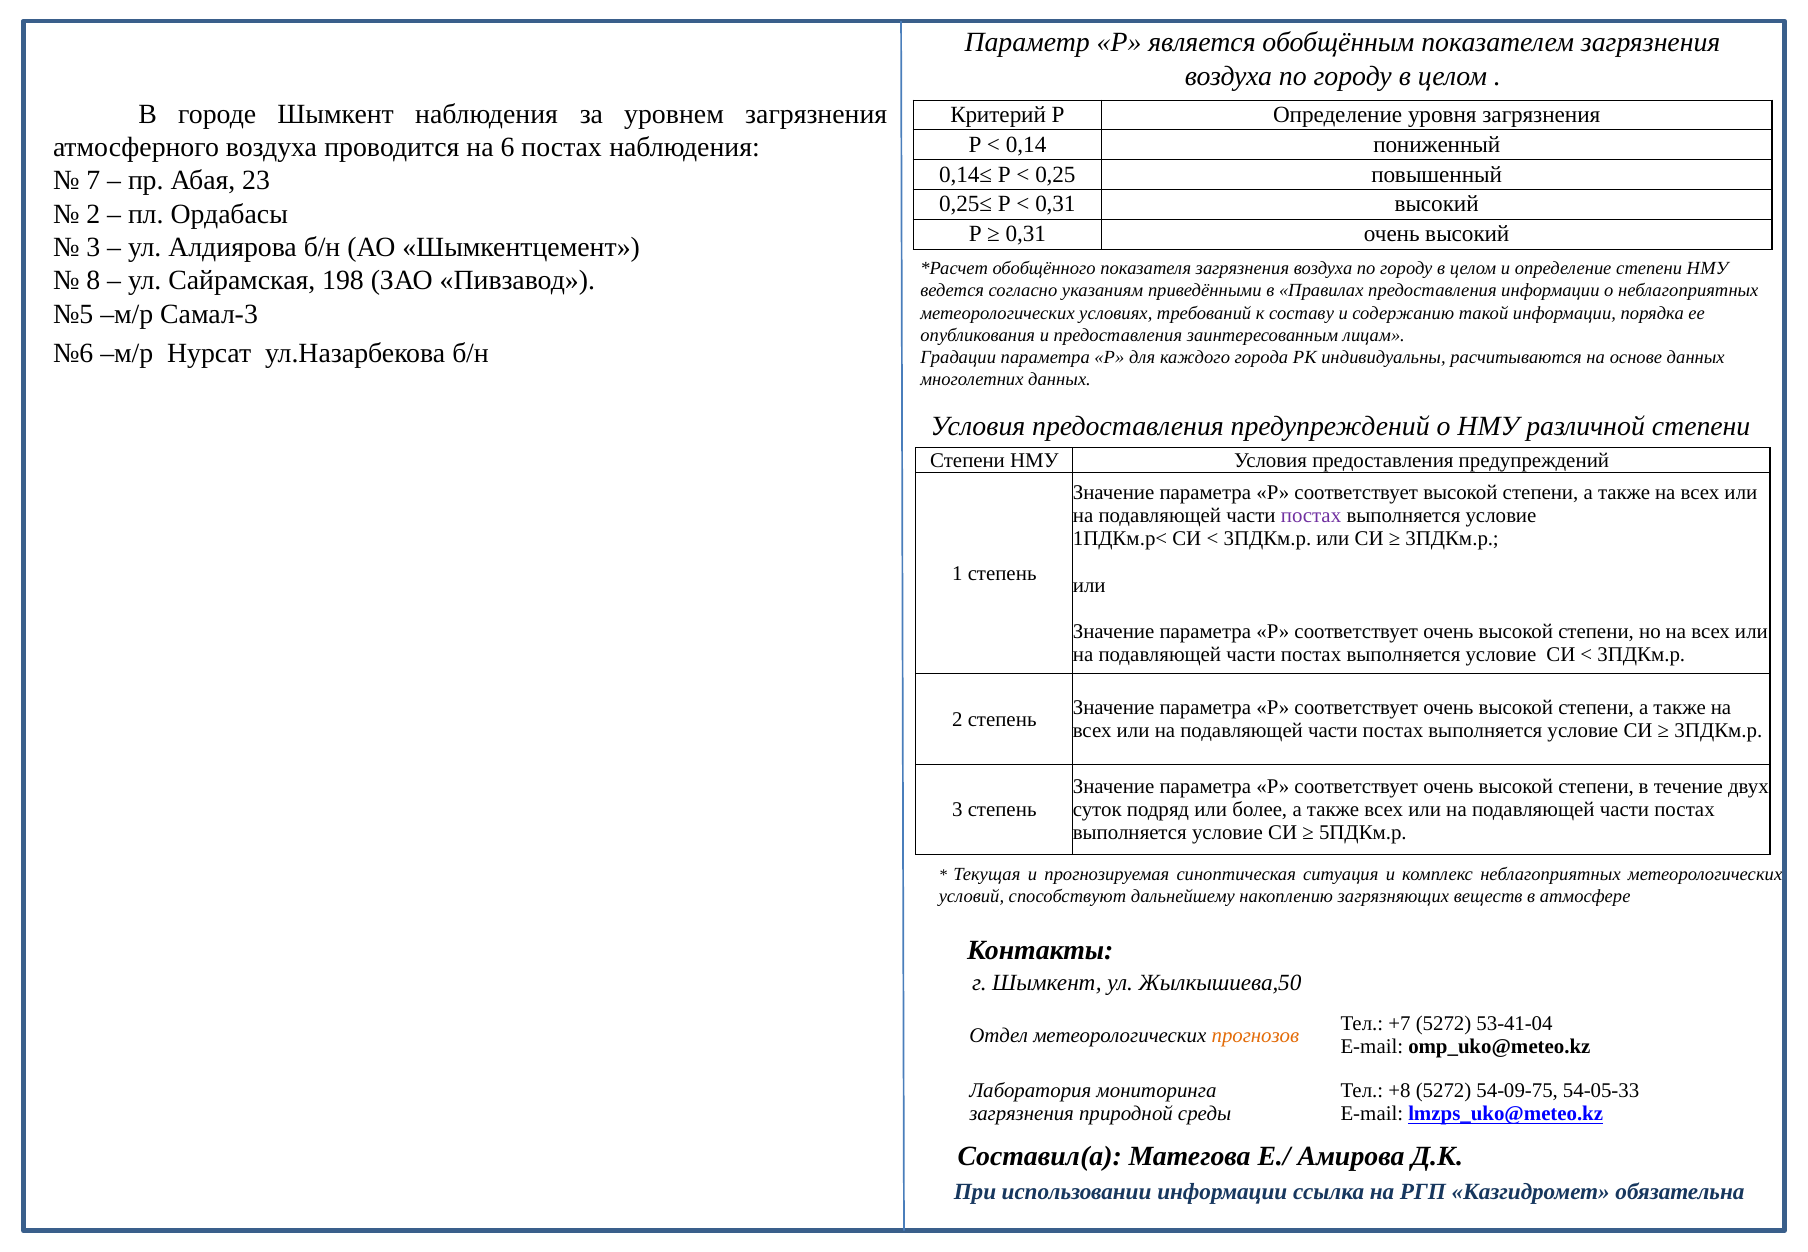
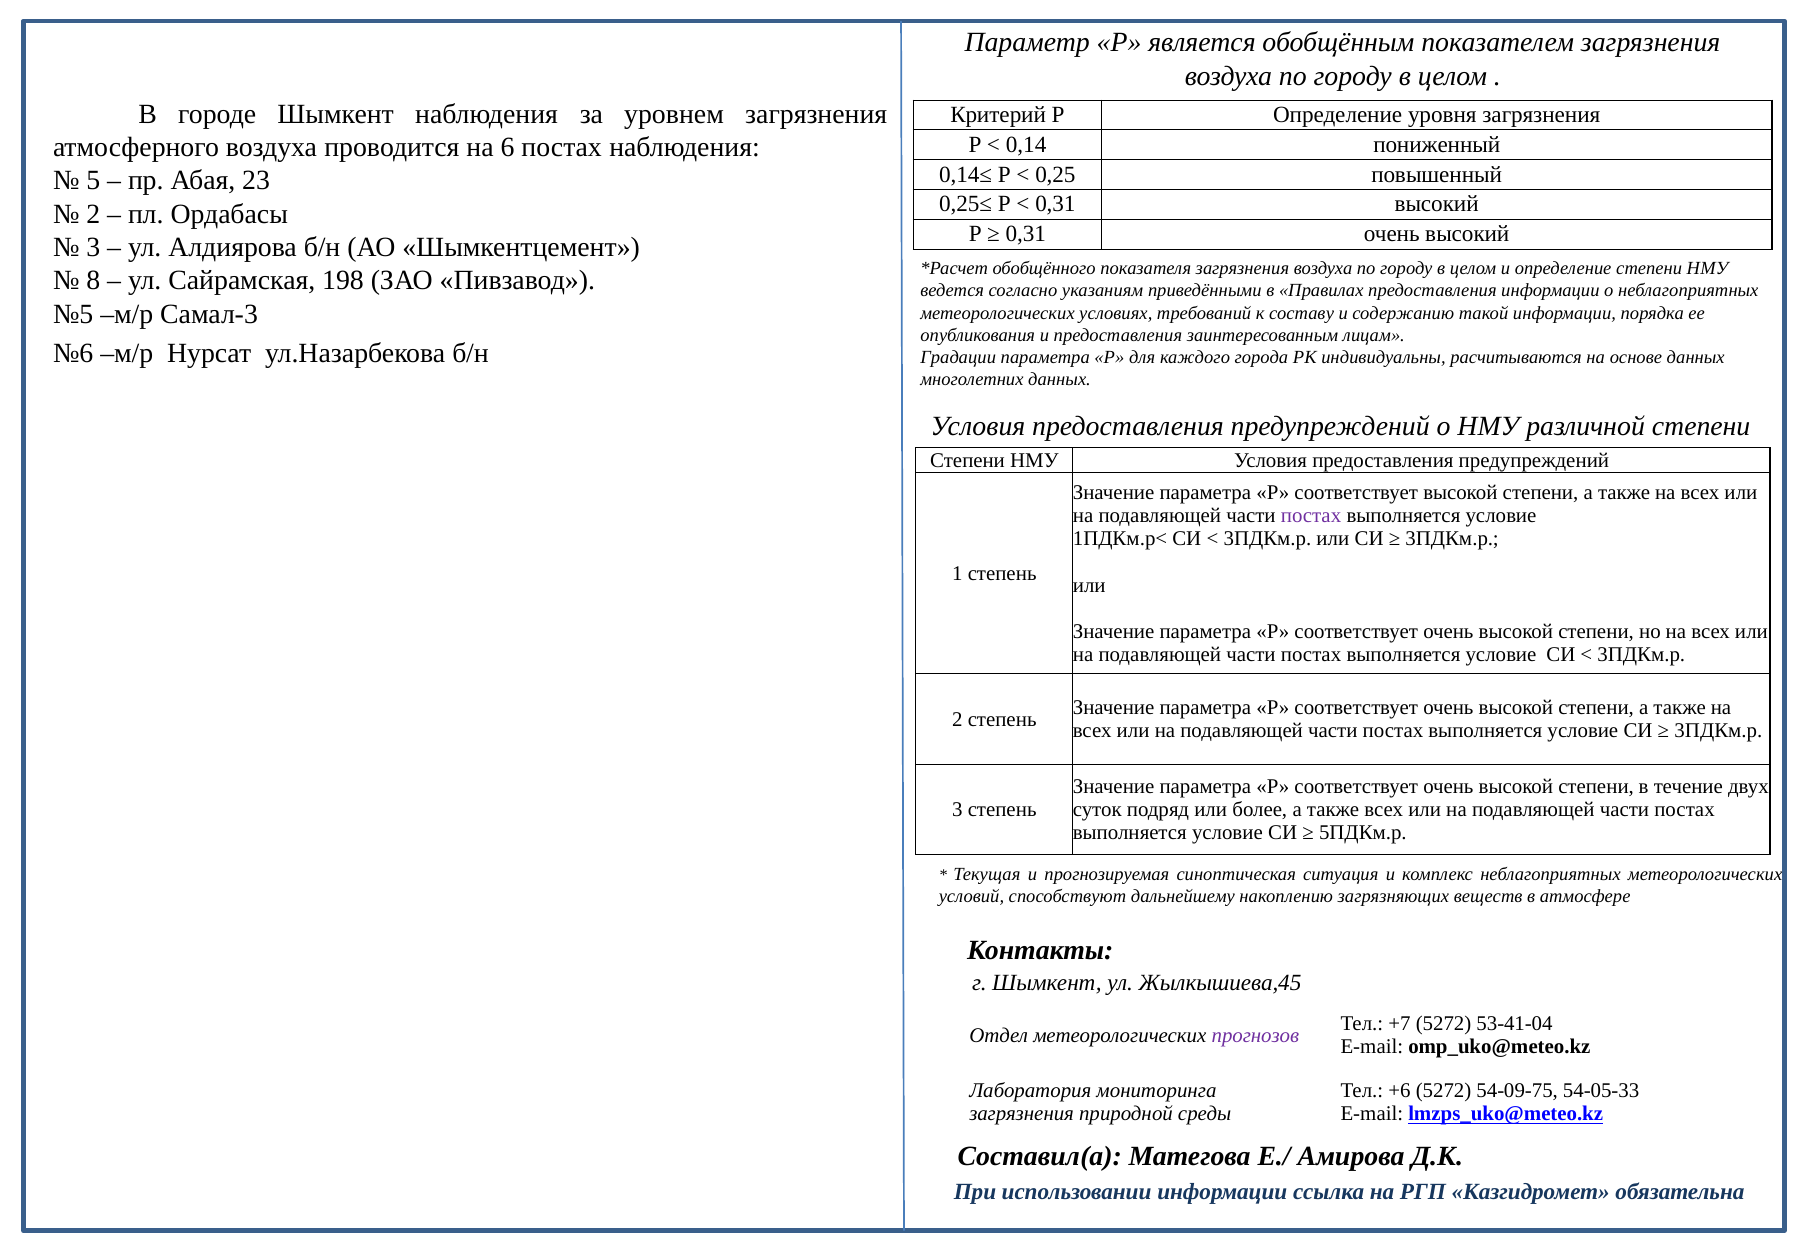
7: 7 -> 5
Жылкышиева,50: Жылкышиева,50 -> Жылкышиева,45
прогнозов colour: orange -> purple
+8: +8 -> +6
